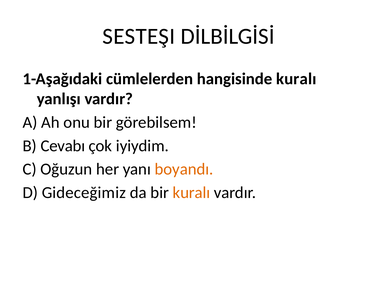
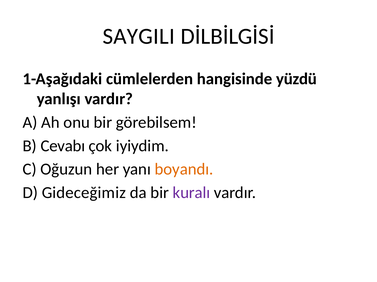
SESTEŞI: SESTEŞI -> SAYGILI
hangisinde kuralı: kuralı -> yüzdü
kuralı at (192, 193) colour: orange -> purple
